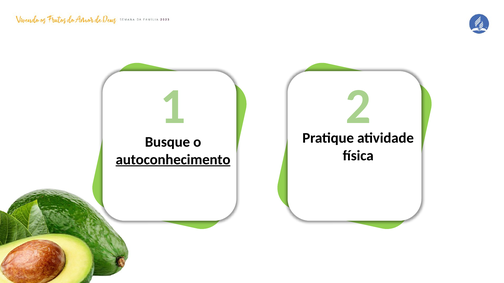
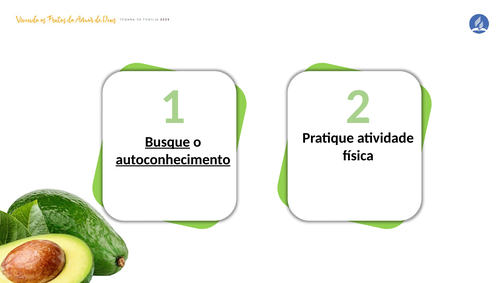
Busque underline: none -> present
